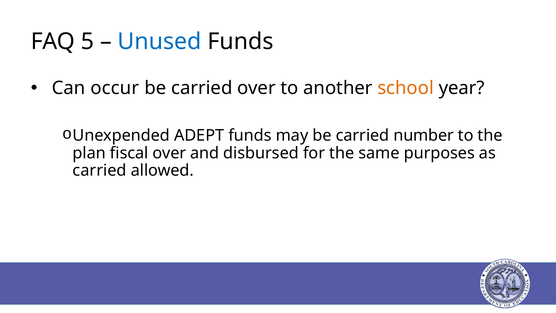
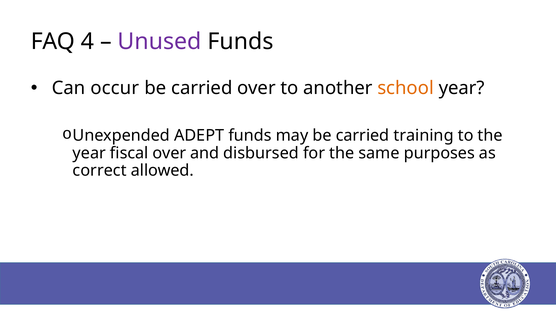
5: 5 -> 4
Unused colour: blue -> purple
number: number -> training
plan at (89, 153): plan -> year
carried at (100, 170): carried -> correct
